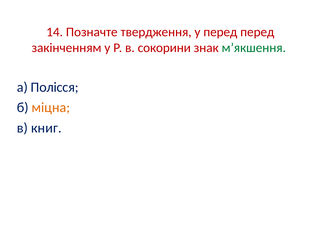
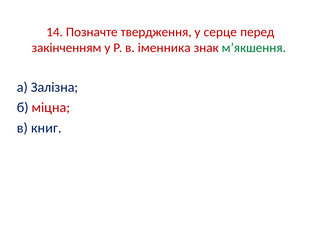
у перед: перед -> серце
сокорини: сокорини -> іменника
Полісся: Полісся -> Залізна
міцна colour: orange -> red
